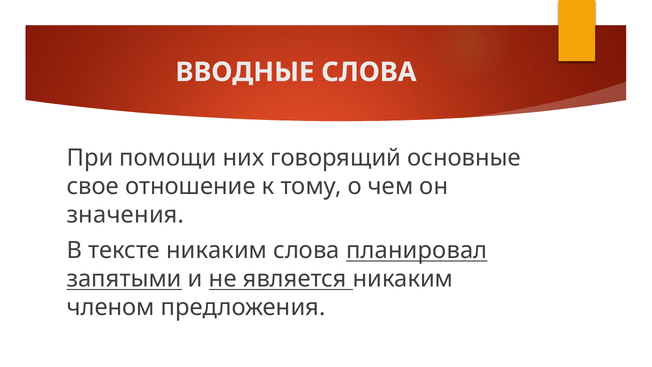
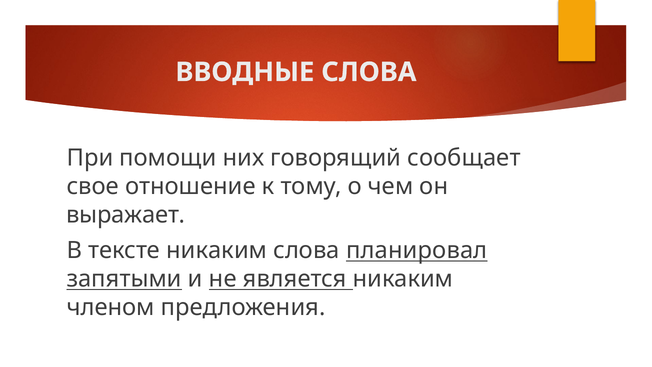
основные: основные -> сообщает
значения: значения -> выражает
